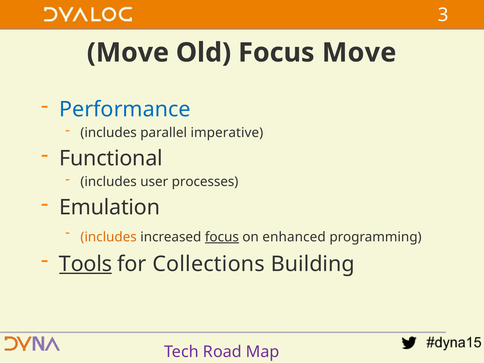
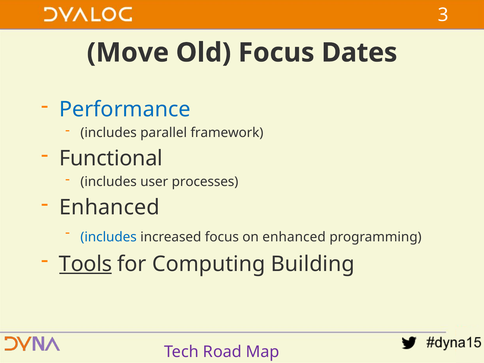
Focus Move: Move -> Dates
imperative: imperative -> framework
Emulation at (110, 207): Emulation -> Enhanced
includes at (109, 237) colour: orange -> blue
focus at (222, 237) underline: present -> none
Collections: Collections -> Computing
